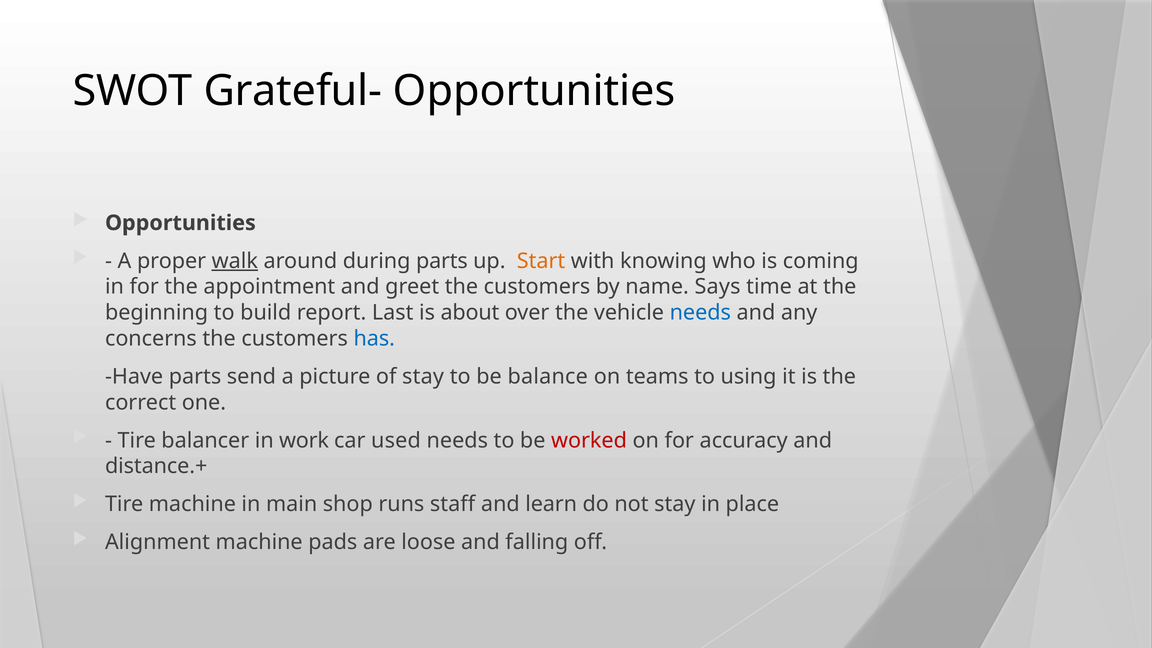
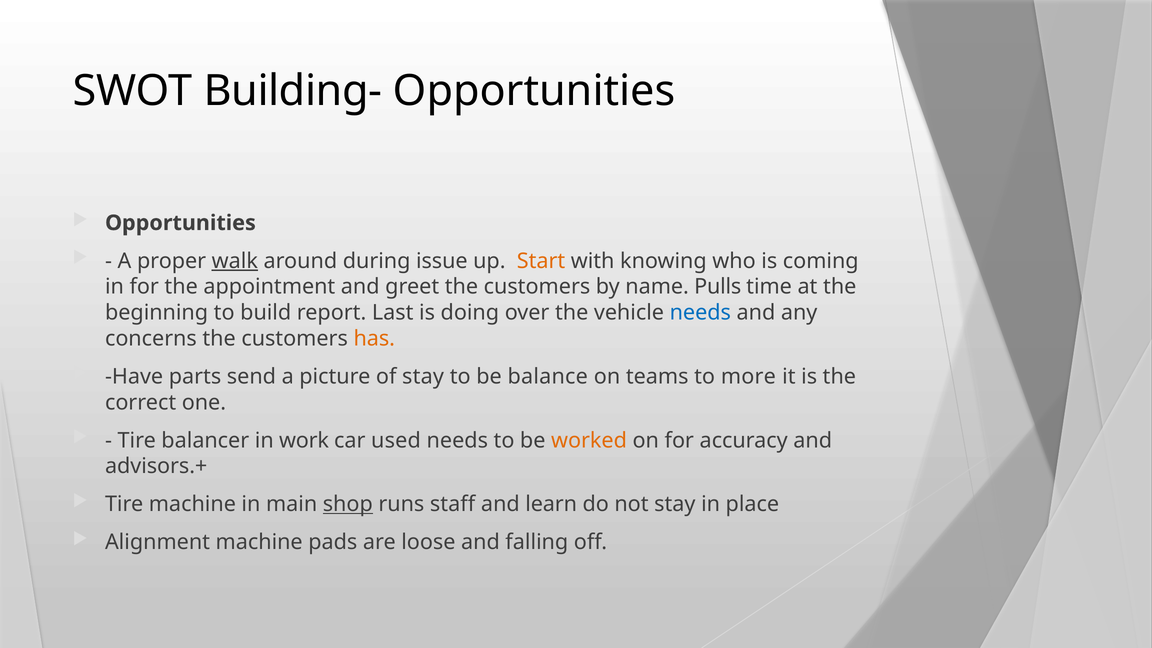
Grateful-: Grateful- -> Building-
during parts: parts -> issue
Says: Says -> Pulls
about: about -> doing
has colour: blue -> orange
using: using -> more
worked colour: red -> orange
distance.+: distance.+ -> advisors.+
shop underline: none -> present
